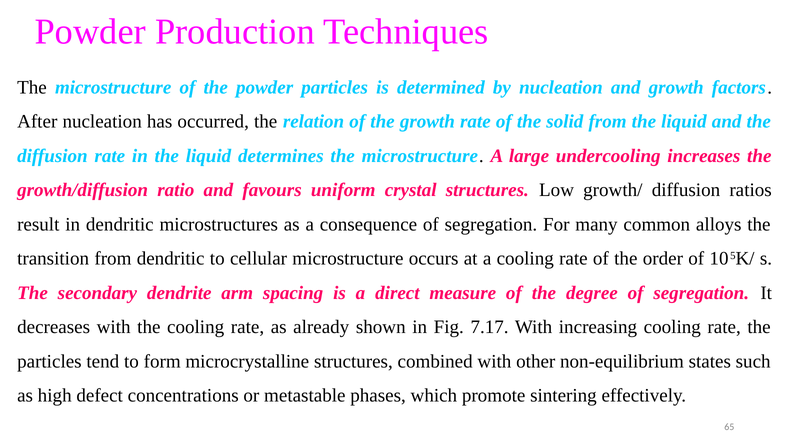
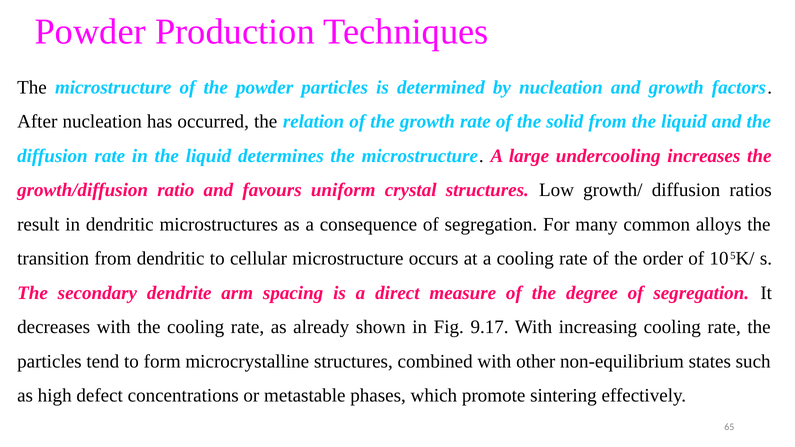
7.17: 7.17 -> 9.17
